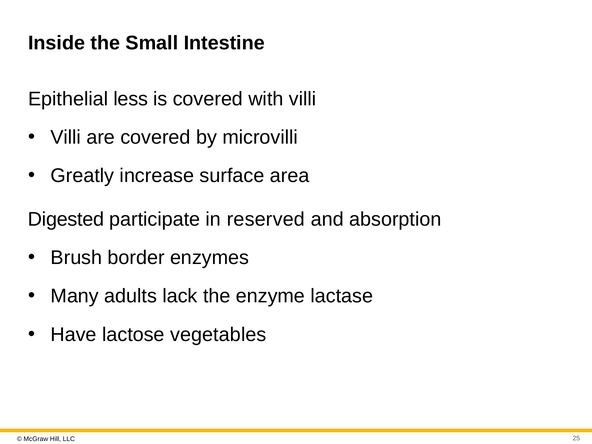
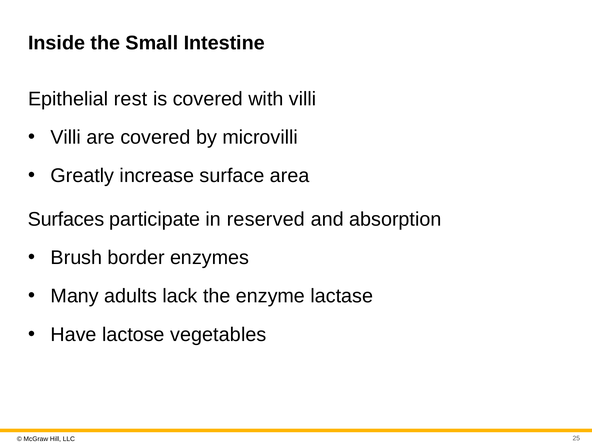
less: less -> rest
Digested: Digested -> Surfaces
